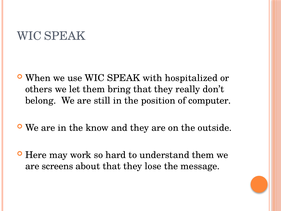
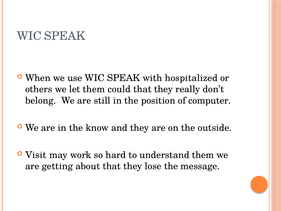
bring: bring -> could
Here: Here -> Visit
screens: screens -> getting
